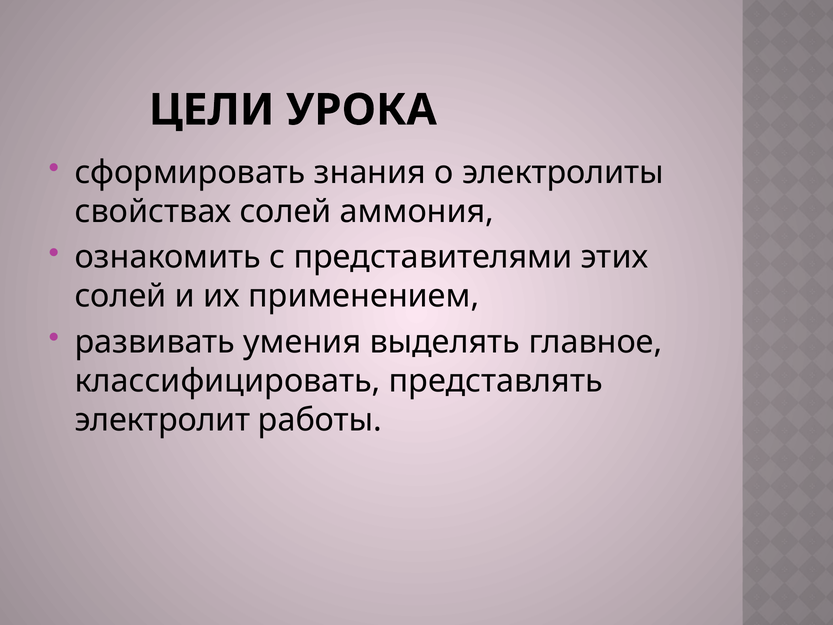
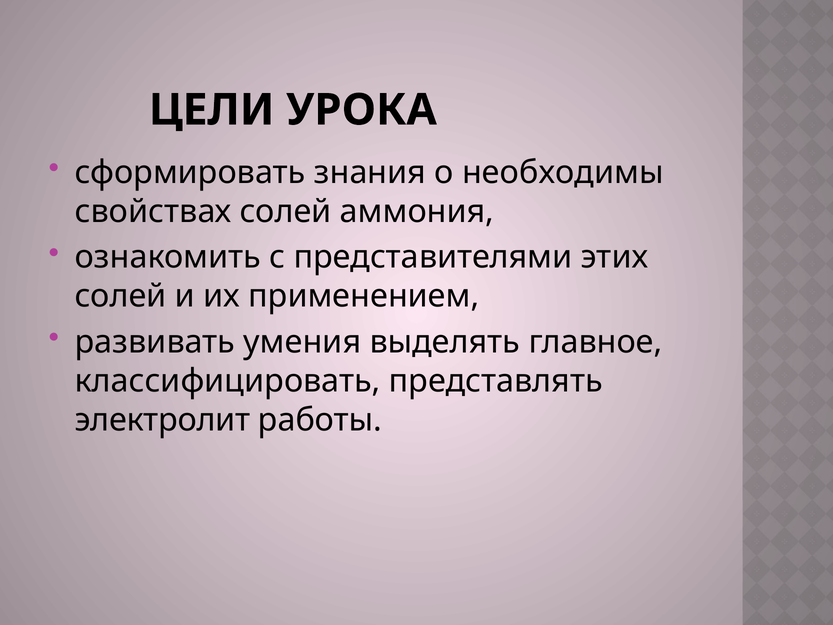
электролиты: электролиты -> необходимы
